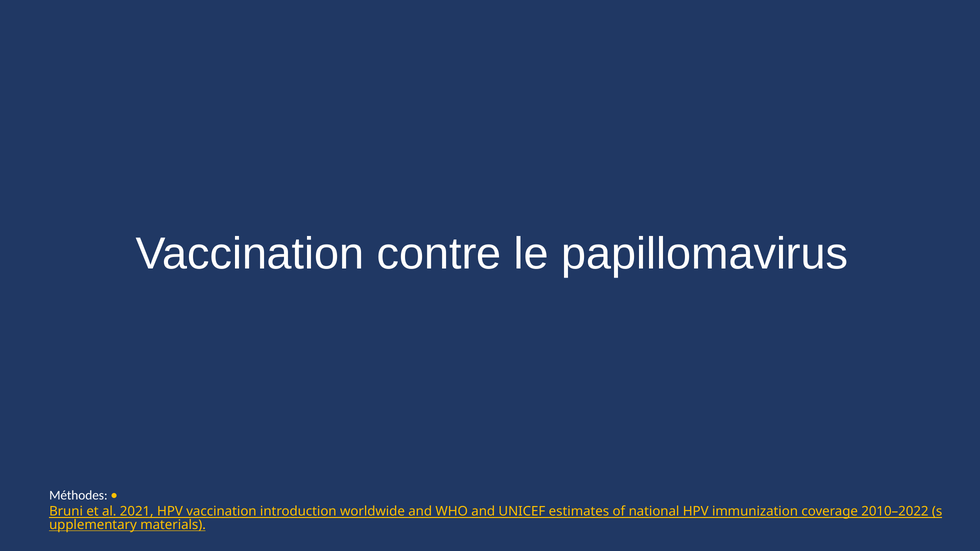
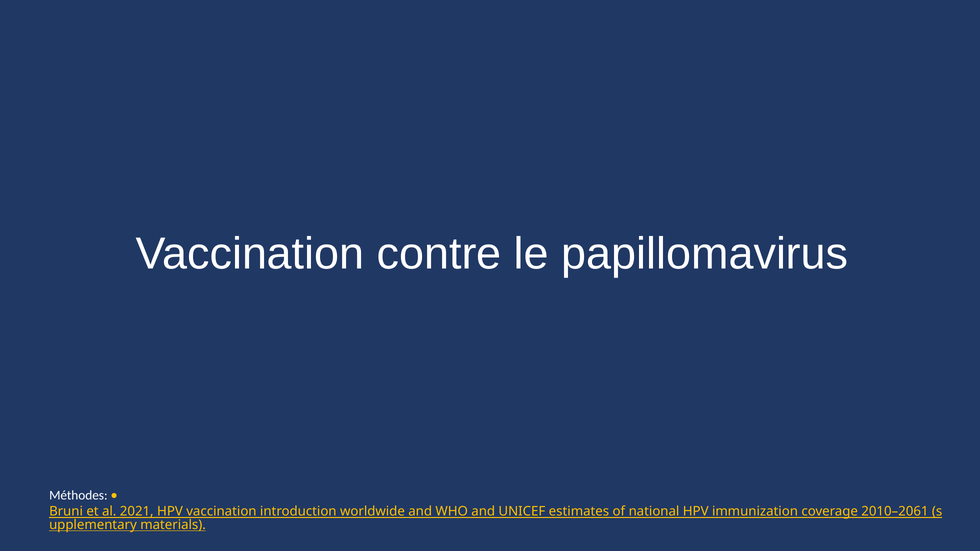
2010–2022: 2010–2022 -> 2010–2061
